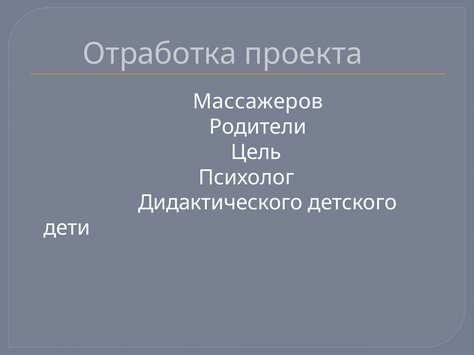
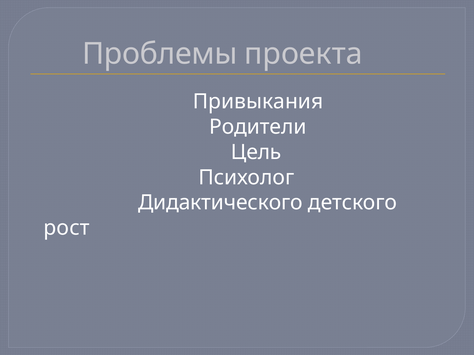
Отработка: Отработка -> Проблемы
Массажеров: Массажеров -> Привыкания
дети: дети -> рост
